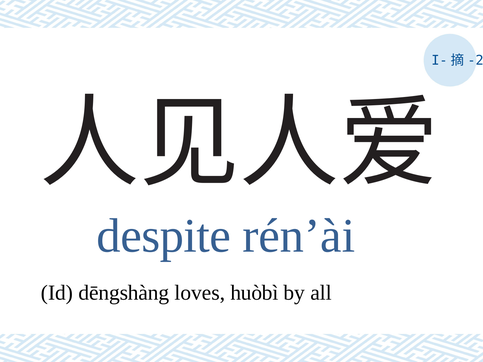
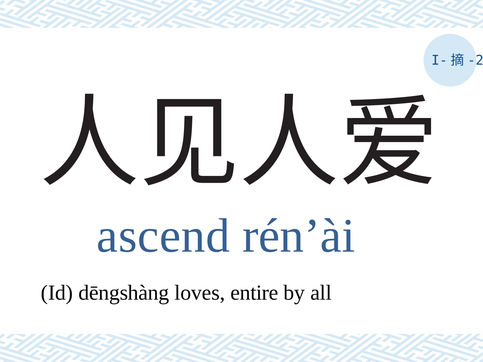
despite: despite -> ascend
huòbì: huòbì -> entire
